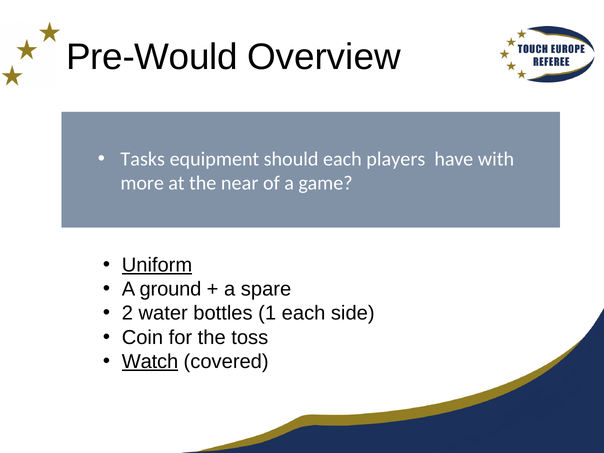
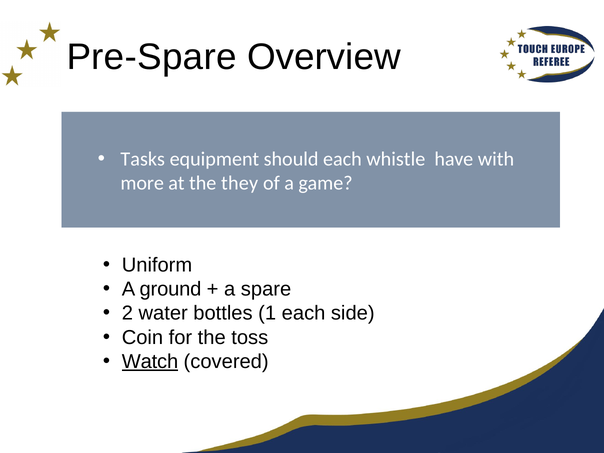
Pre-Would: Pre-Would -> Pre-Spare
players: players -> whistle
near: near -> they
Uniform underline: present -> none
